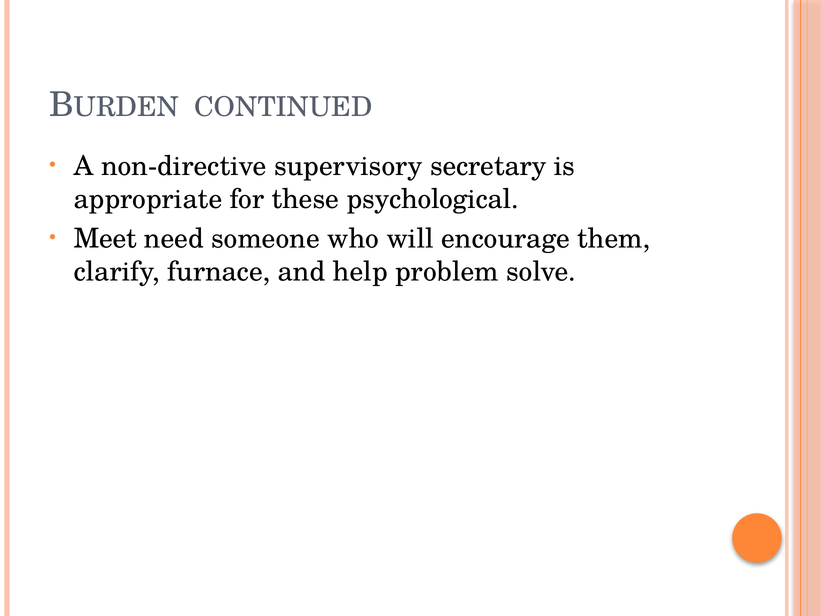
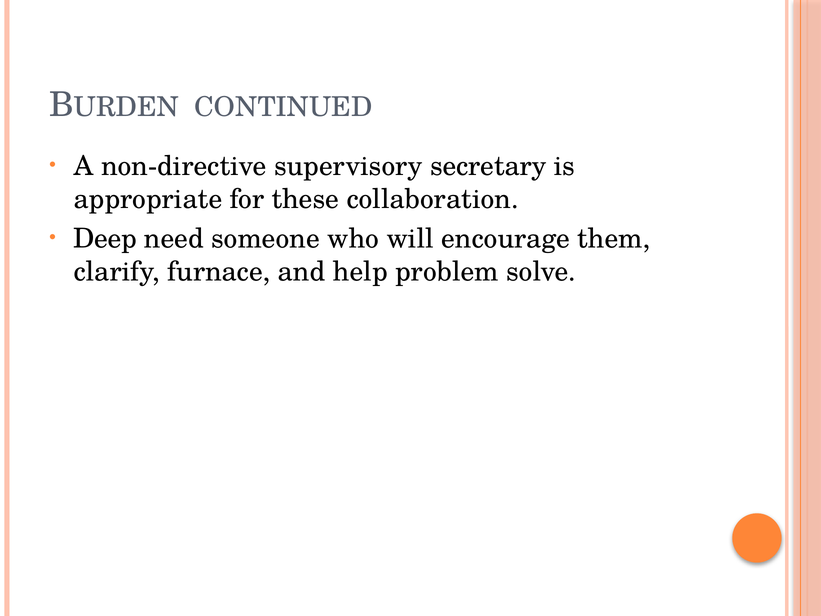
psychological: psychological -> collaboration
Meet: Meet -> Deep
